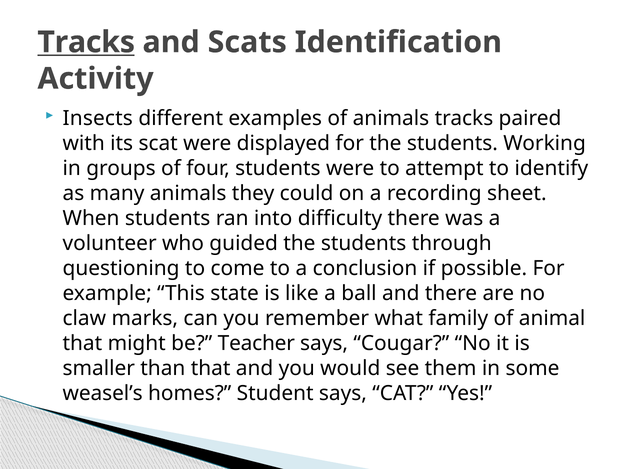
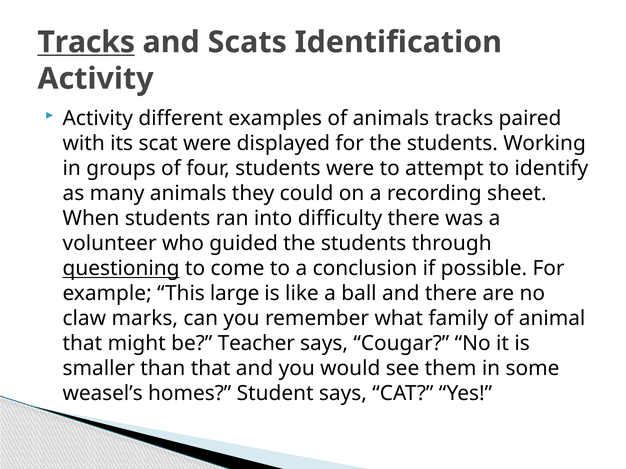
Insects at (98, 119): Insects -> Activity
questioning underline: none -> present
state: state -> large
